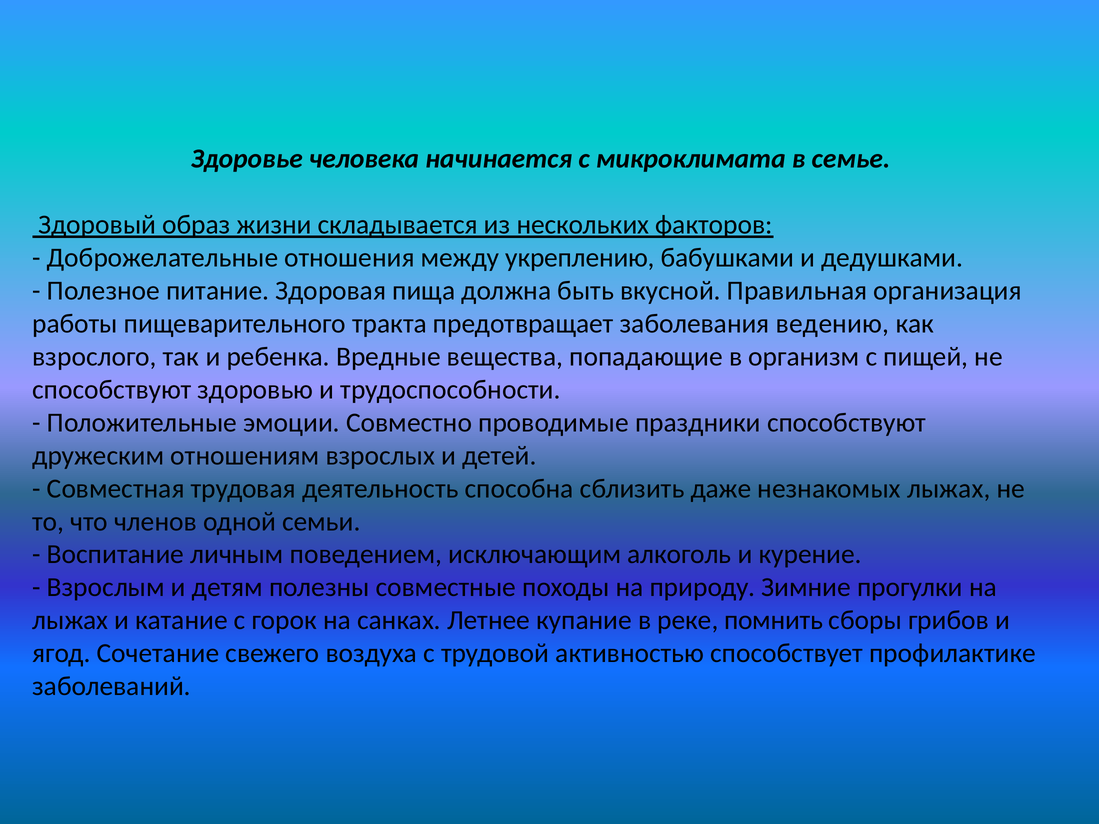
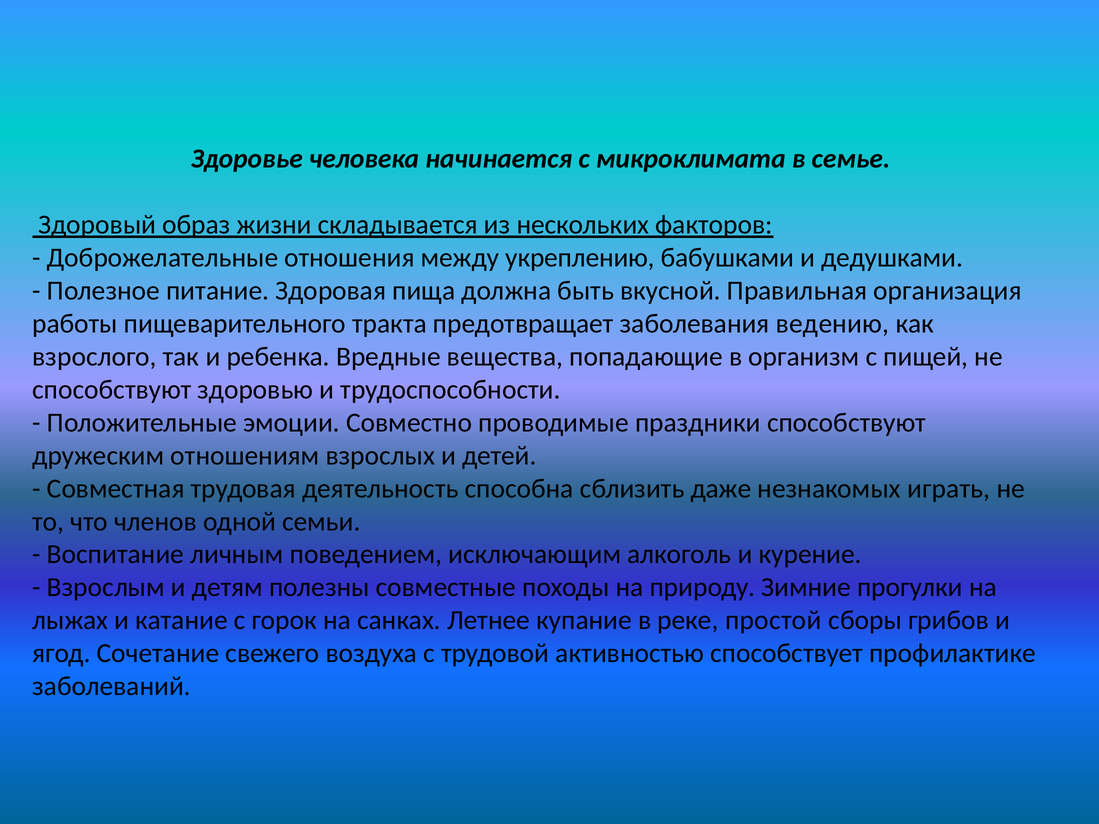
незнакомых лыжах: лыжах -> играть
помнить: помнить -> простой
